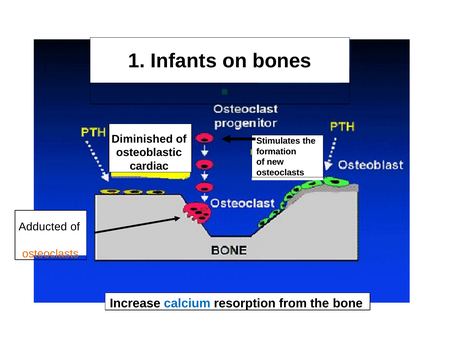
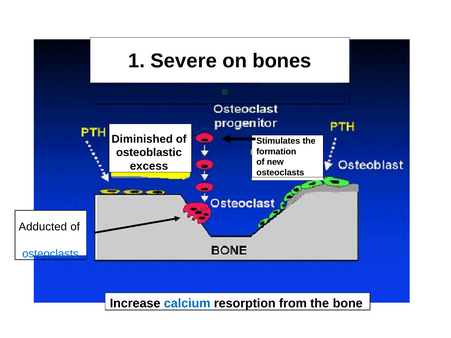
Infants: Infants -> Severe
cardiac: cardiac -> excess
osteoclasts at (50, 254) colour: orange -> blue
